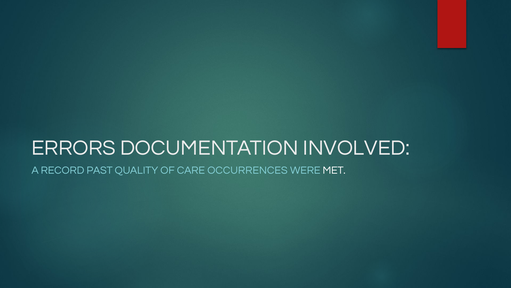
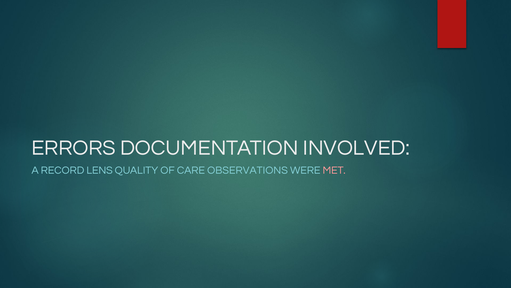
PAST: PAST -> LENS
OCCURRENCES: OCCURRENCES -> OBSERVATIONS
MET colour: white -> pink
